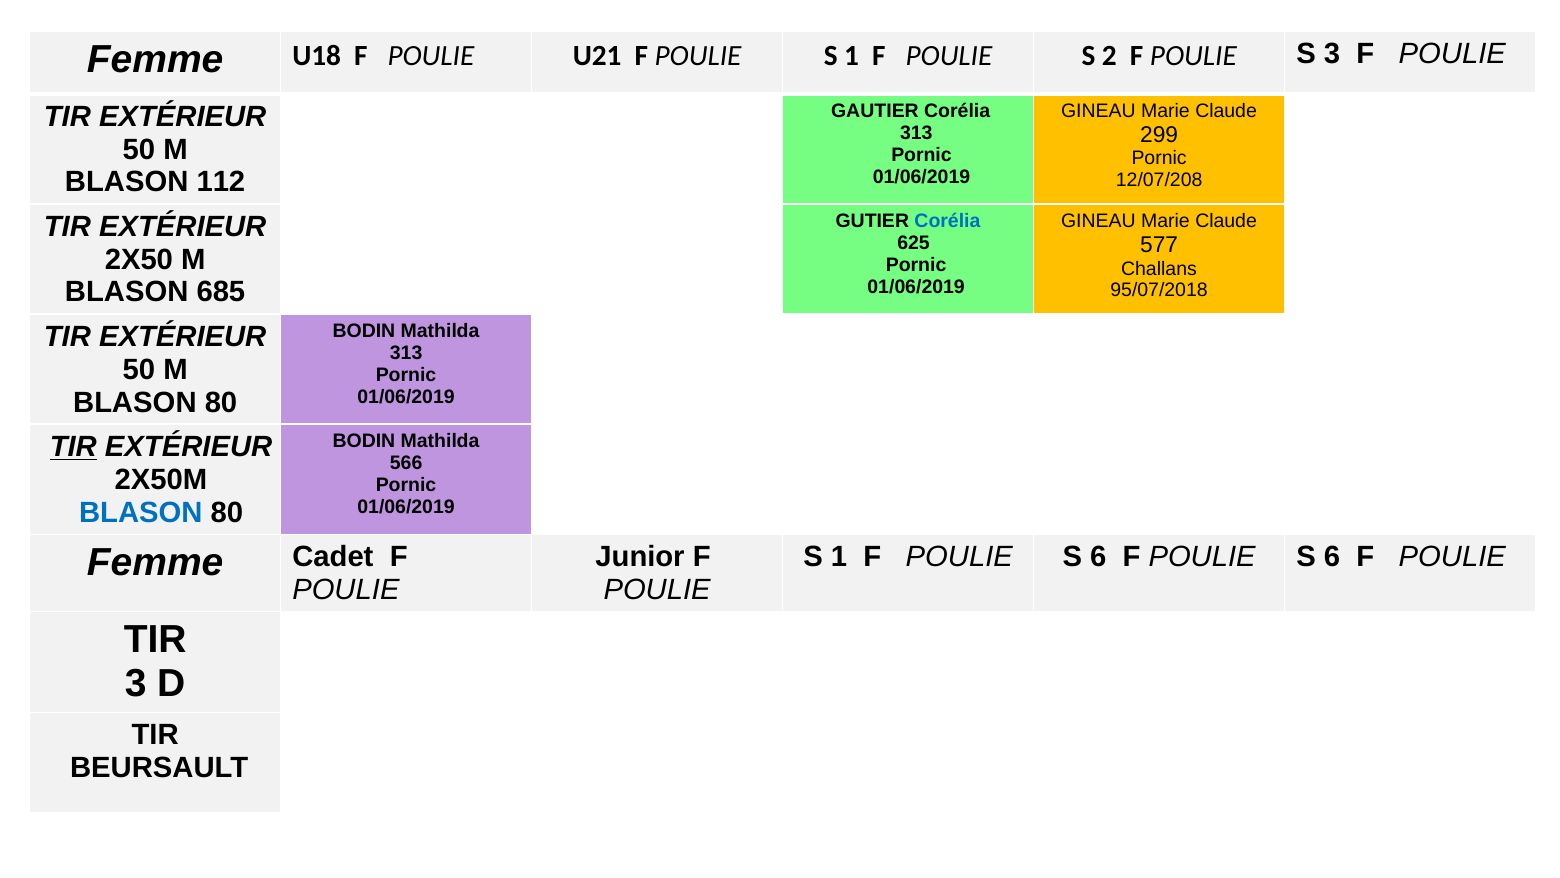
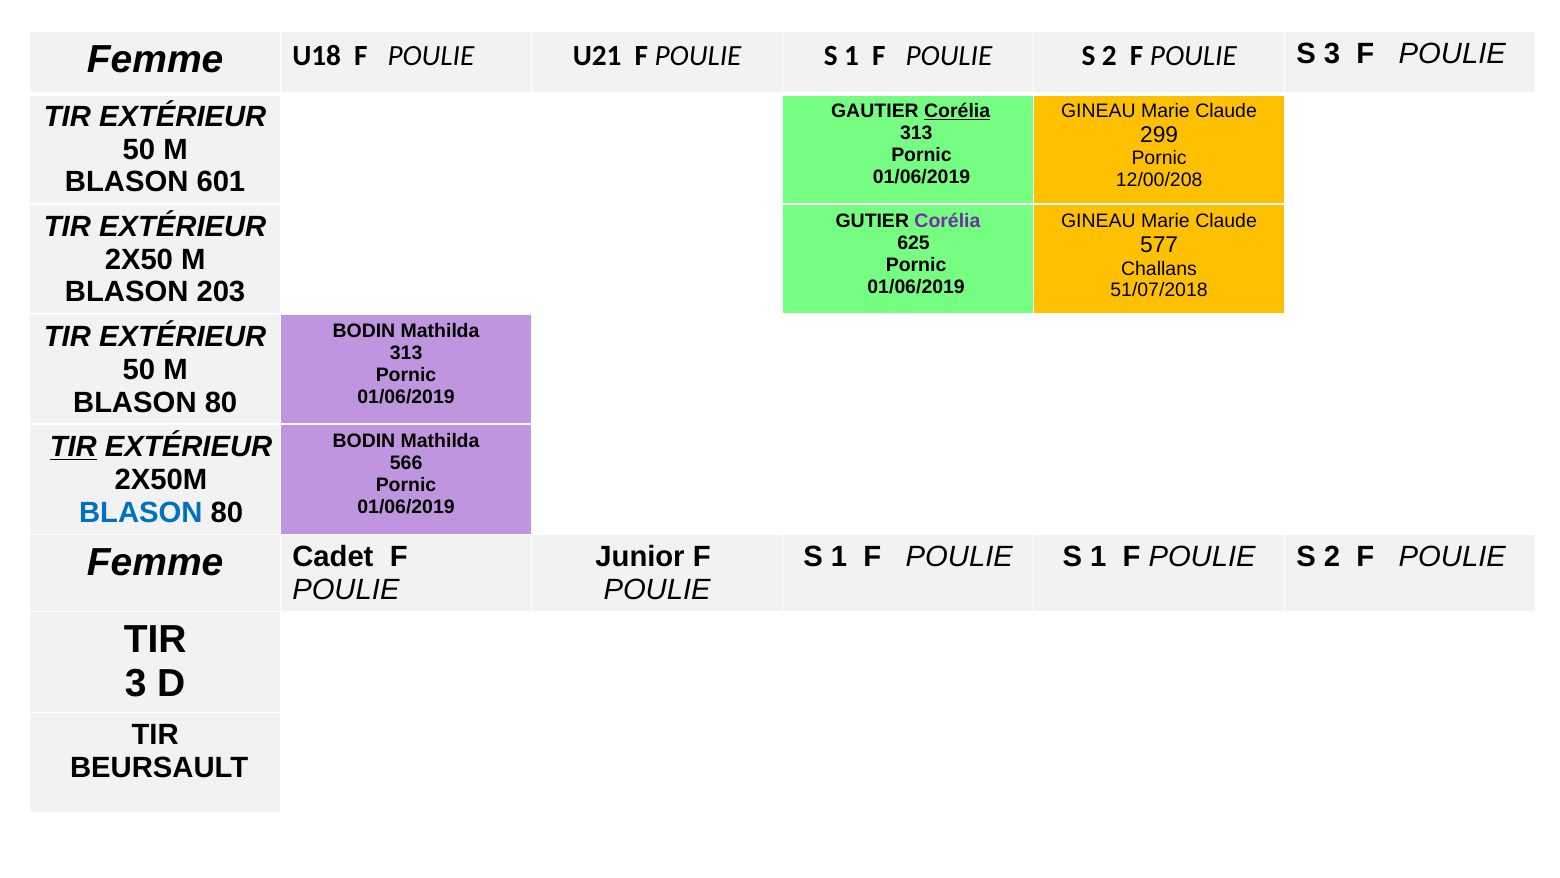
Corélia at (957, 111) underline: none -> present
112: 112 -> 601
12/07/208: 12/07/208 -> 12/00/208
Corélia at (947, 221) colour: blue -> purple
685: 685 -> 203
95/07/2018: 95/07/2018 -> 51/07/2018
6 at (1098, 557): 6 -> 1
6 at (1332, 557): 6 -> 2
